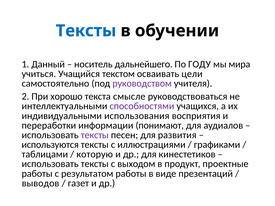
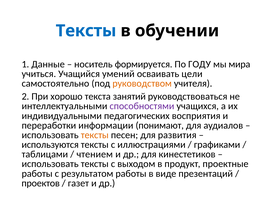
Данный: Данный -> Данные
дальнейшего: дальнейшего -> формируется
текстом: текстом -> умений
руководством colour: purple -> orange
смысле: смысле -> занятий
использования: использования -> педагогических
тексты at (95, 135) colour: purple -> orange
которую: которую -> чтением
выводов: выводов -> проектов
